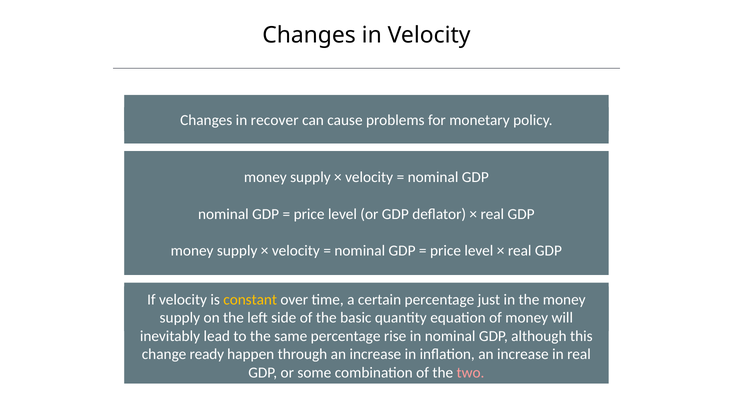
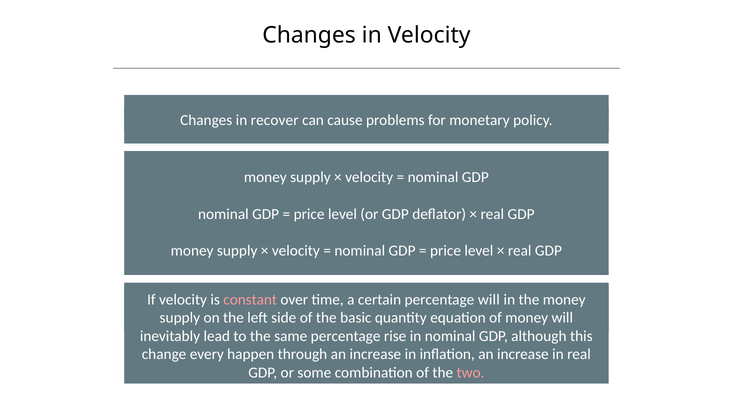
constant colour: yellow -> pink
percentage just: just -> will
ready: ready -> every
